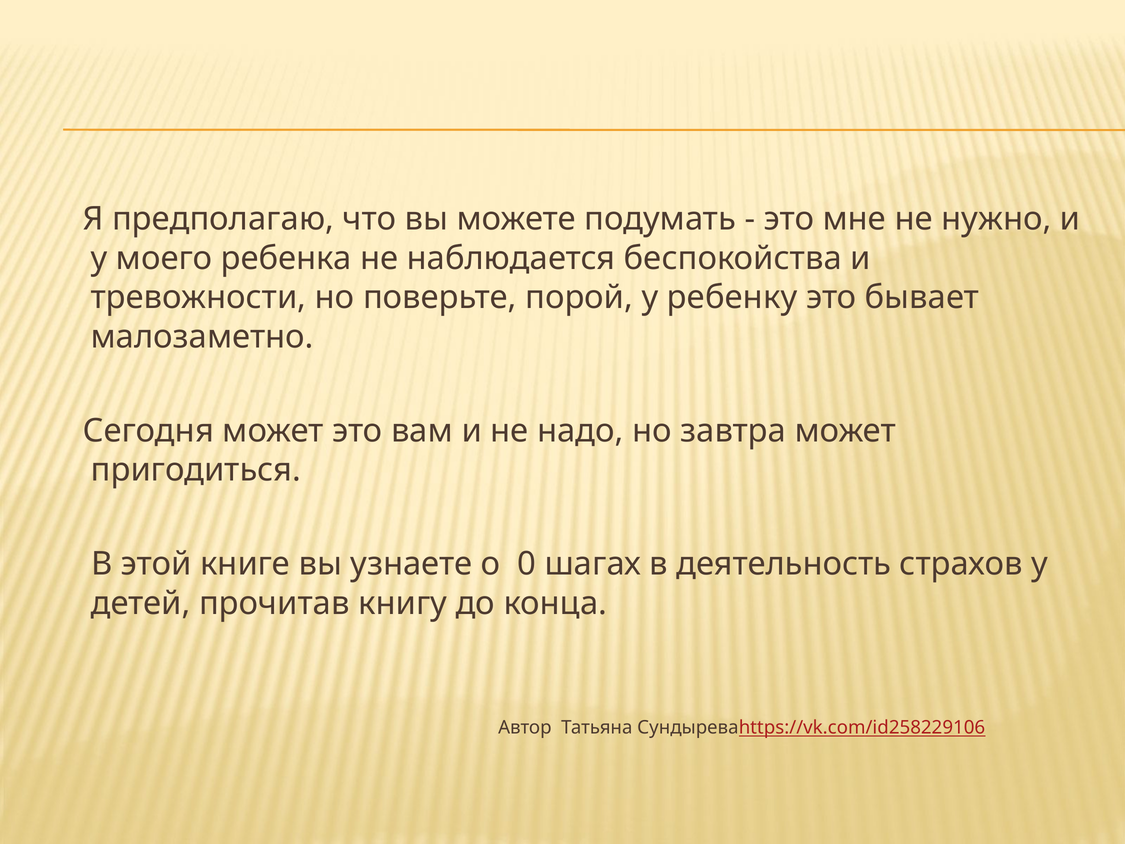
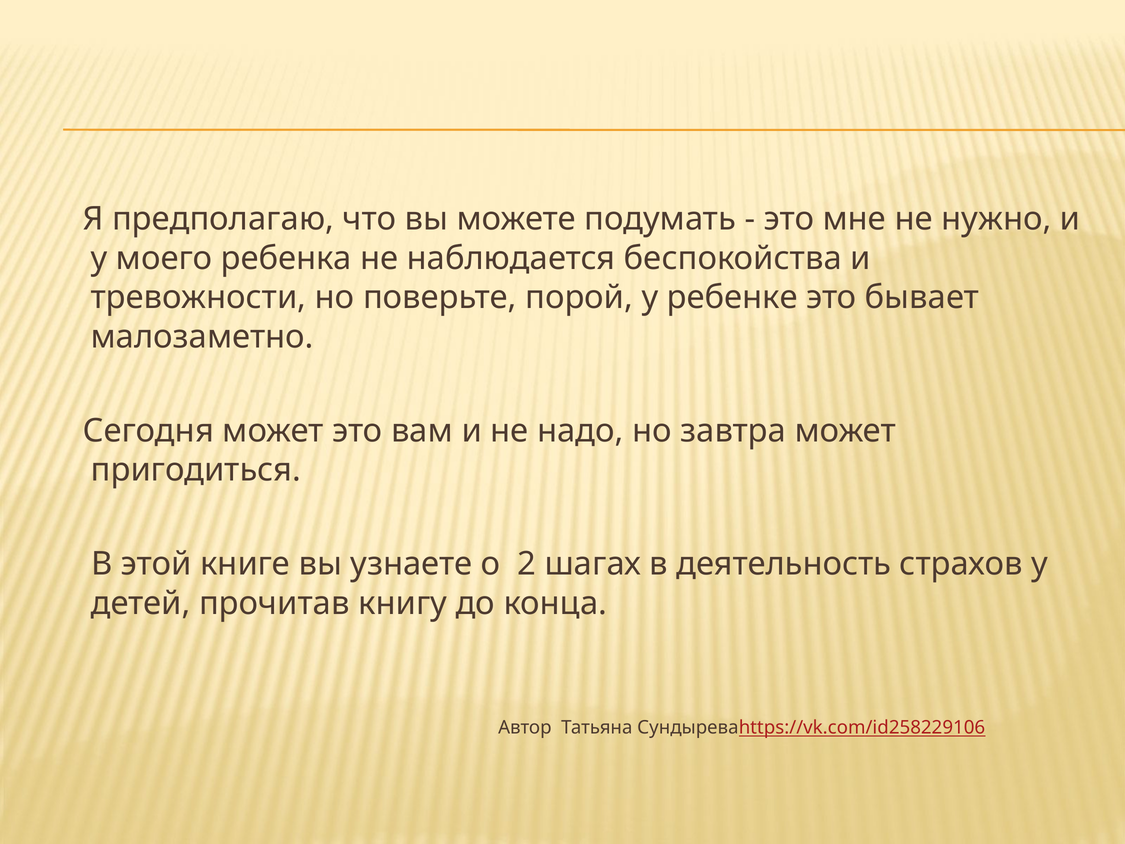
ребенку: ребенку -> ребенке
0: 0 -> 2
